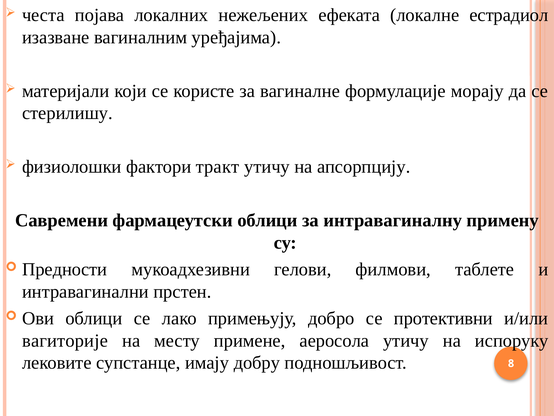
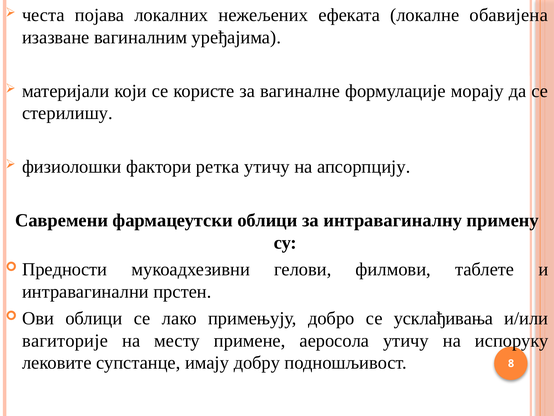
естрадиол: естрадиол -> обавијена
тракт: тракт -> ретка
протективни: протективни -> усклађивања
